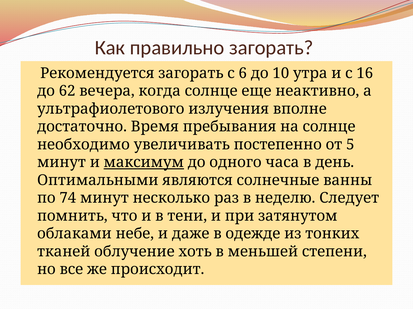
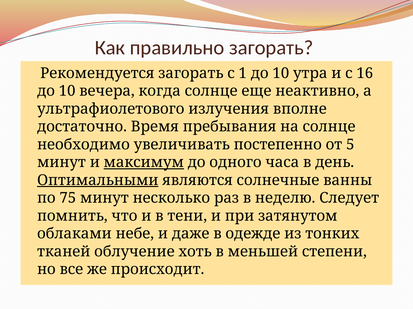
6: 6 -> 1
62 at (67, 91): 62 -> 10
Оптимальными underline: none -> present
74: 74 -> 75
